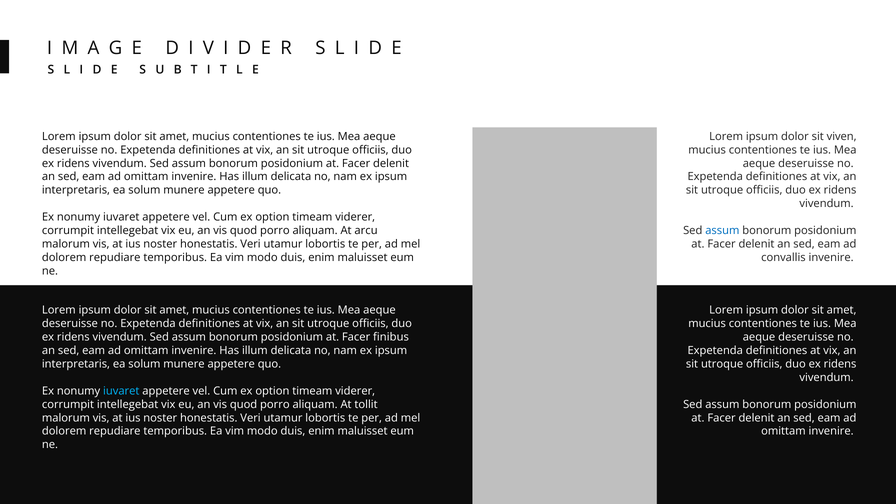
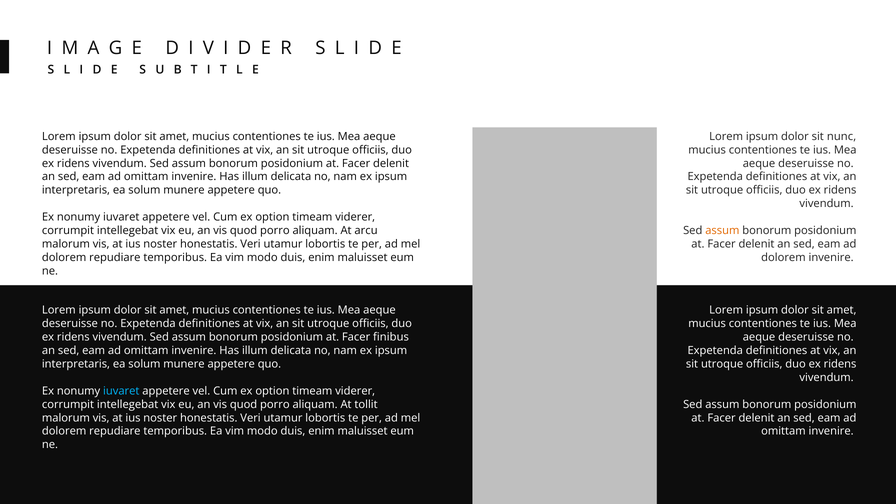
viven: viven -> nunc
assum at (722, 231) colour: blue -> orange
convallis at (783, 257): convallis -> dolorem
